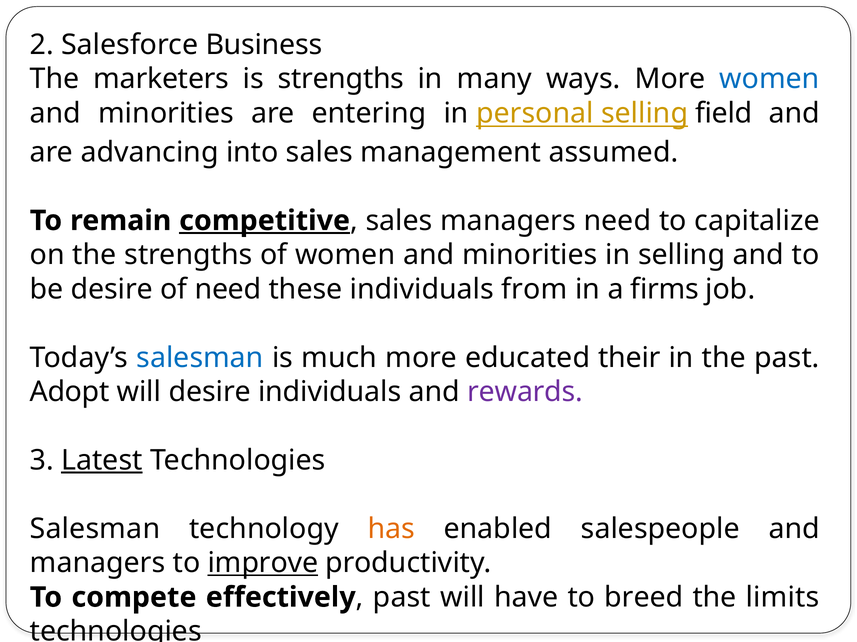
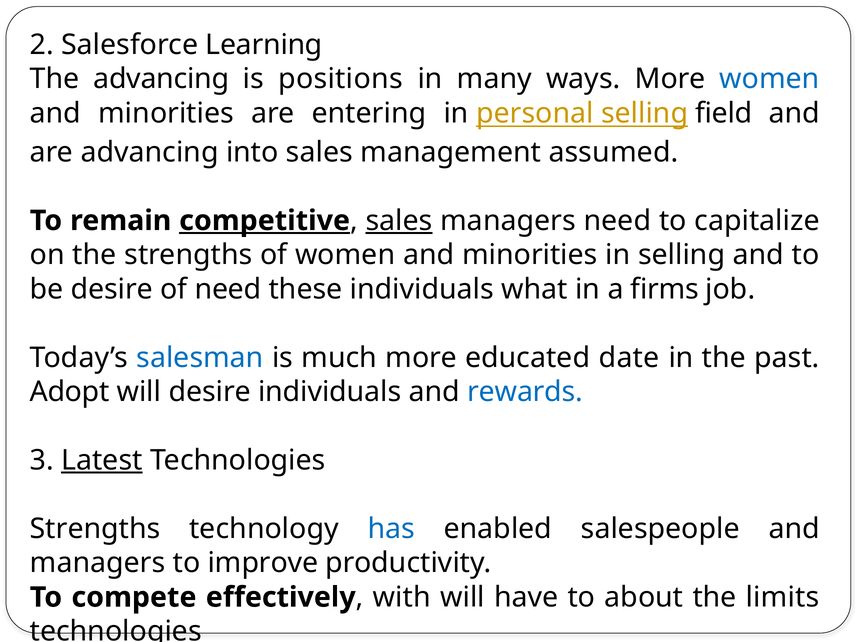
Business: Business -> Learning
The marketers: marketers -> advancing
is strengths: strengths -> positions
sales at (399, 221) underline: none -> present
from: from -> what
their: their -> date
rewards colour: purple -> blue
Salesman at (95, 529): Salesman -> Strengths
has colour: orange -> blue
improve underline: present -> none
past at (402, 598): past -> with
breed: breed -> about
